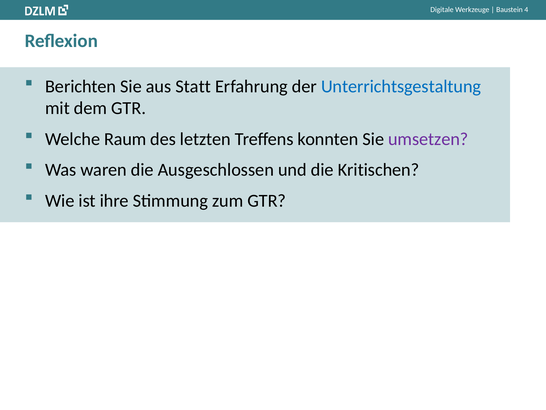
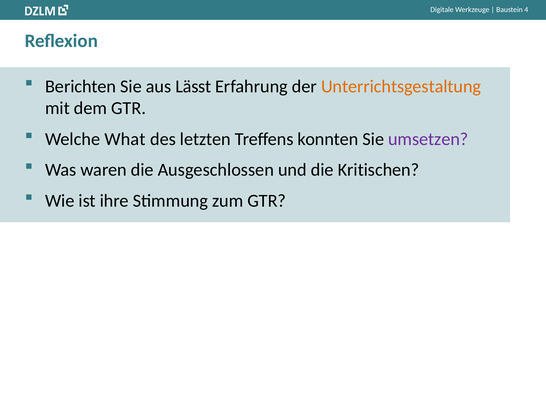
Statt: Statt -> Lässt
Unterrichtsgestaltung colour: blue -> orange
Raum: Raum -> What
